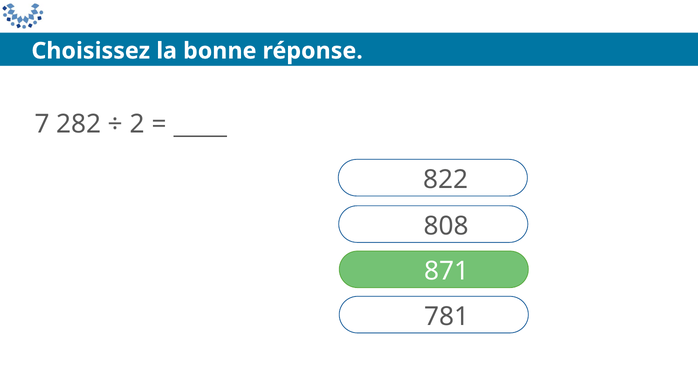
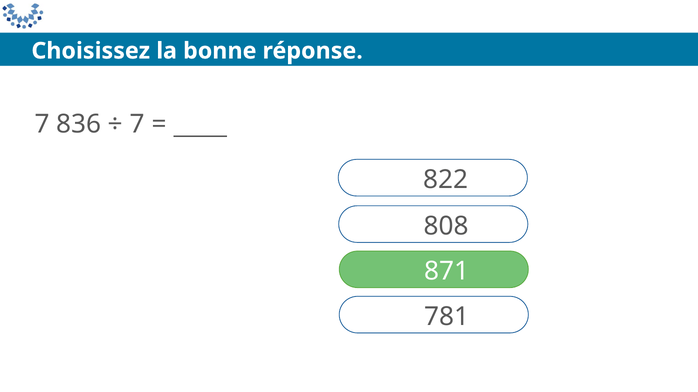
282: 282 -> 836
2 at (137, 125): 2 -> 7
